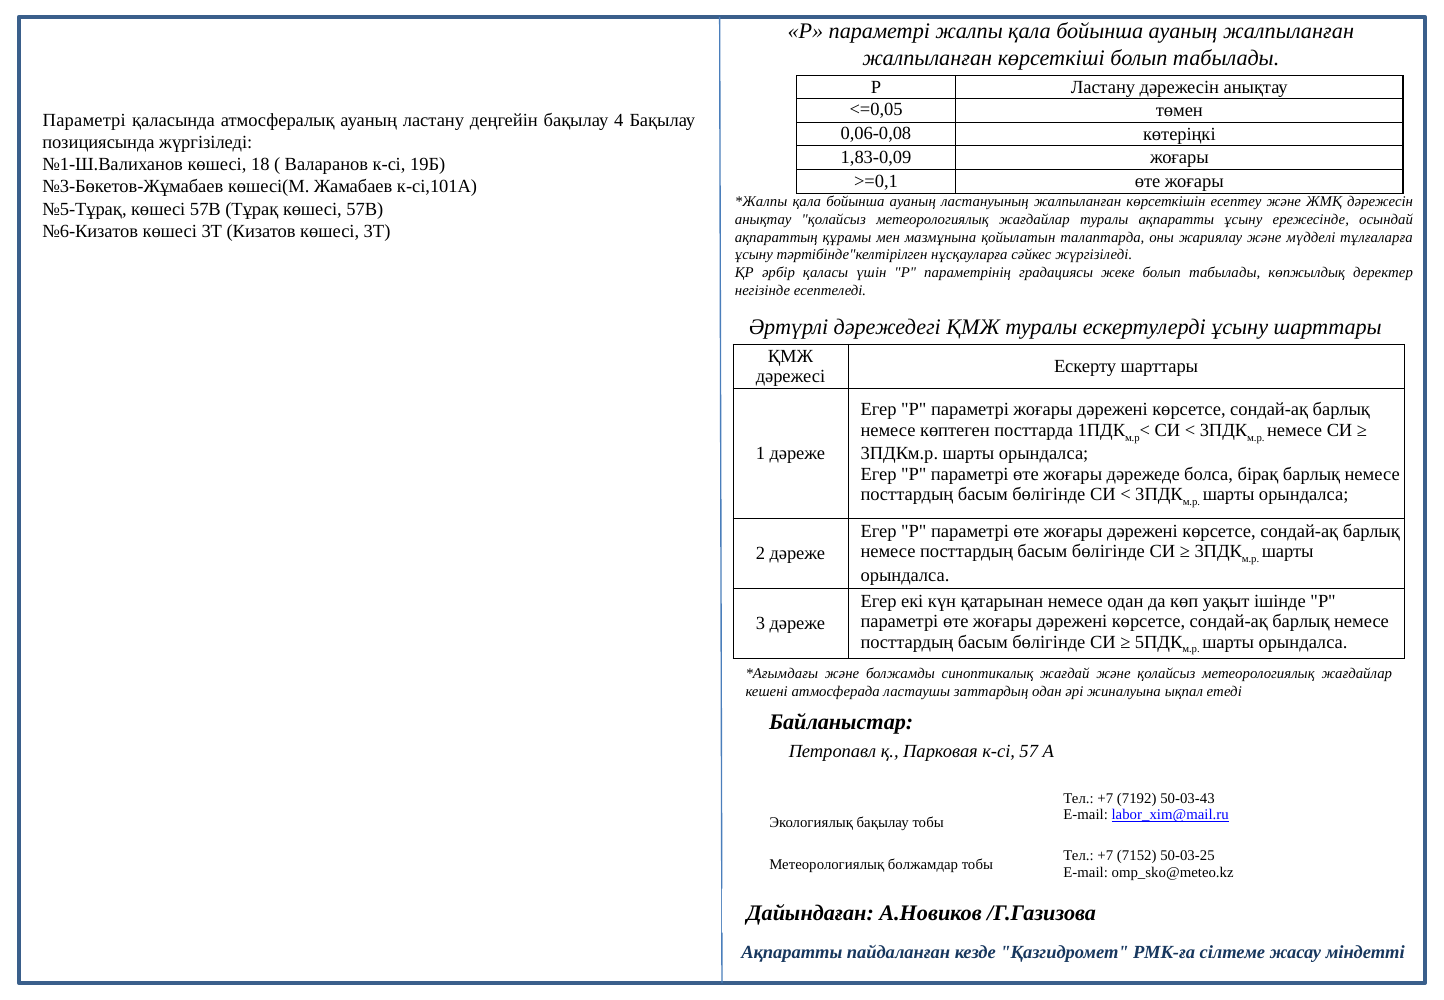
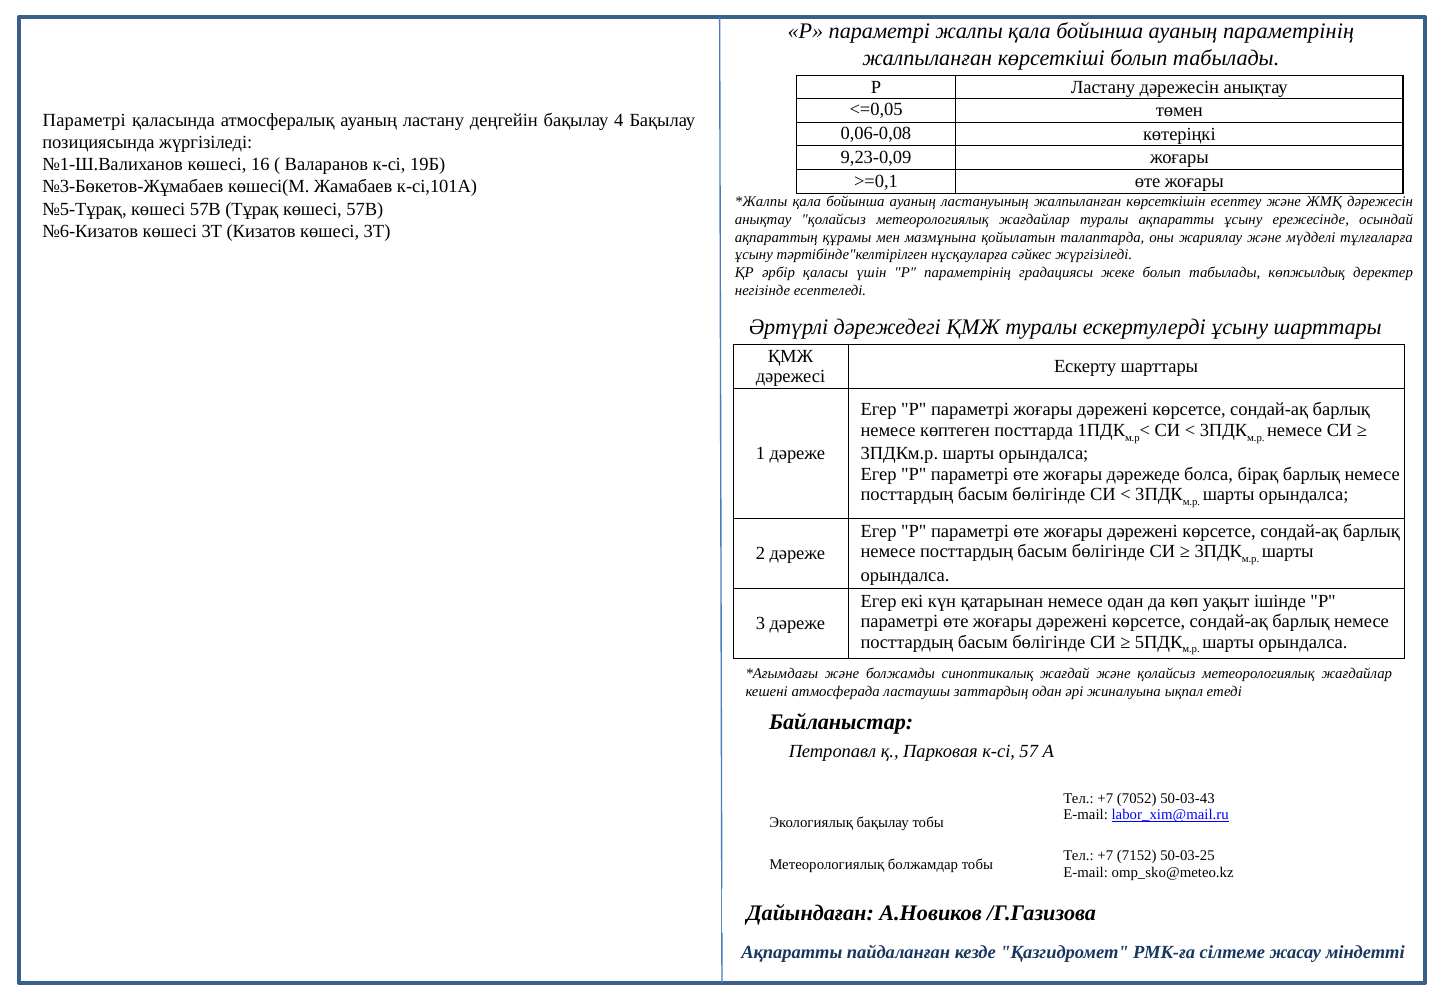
ауаның жалпыланған: жалпыланған -> параметрінің
1,83-0,09: 1,83-0,09 -> 9,23-0,09
18: 18 -> 16
7192: 7192 -> 7052
